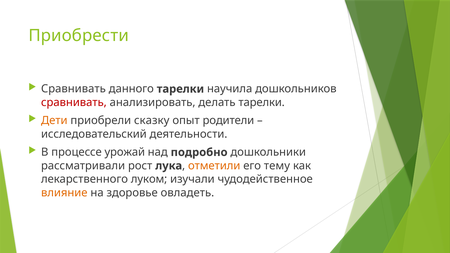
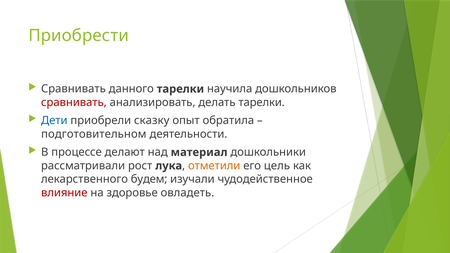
Дети colour: orange -> blue
родители: родители -> обратила
исследовательский: исследовательский -> подготовительном
урожай: урожай -> делают
подробно: подробно -> материал
тему: тему -> цель
луком: луком -> будем
влияние colour: orange -> red
